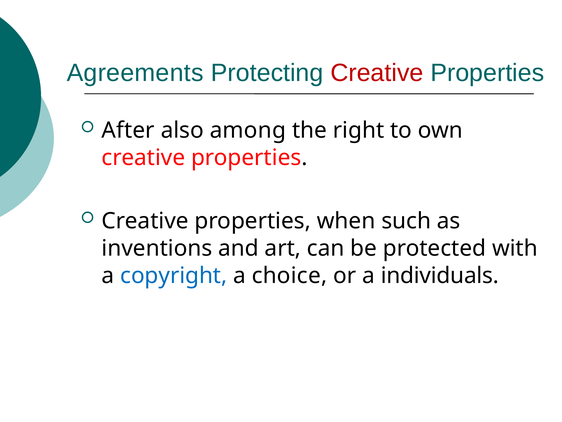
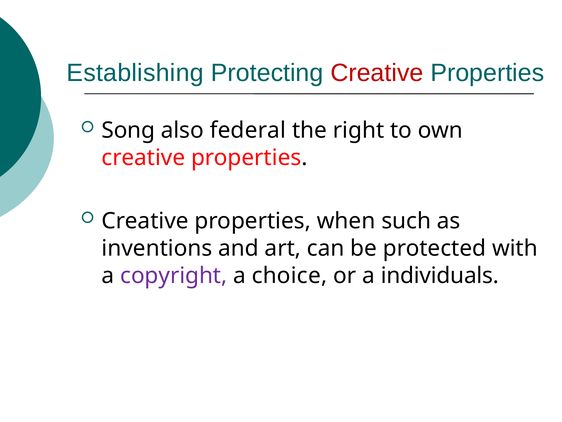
Agreements: Agreements -> Establishing
After: After -> Song
among: among -> federal
copyright colour: blue -> purple
